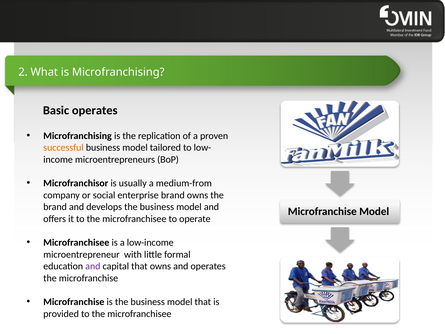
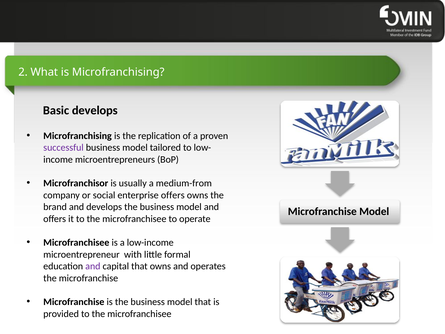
Basic operates: operates -> develops
successful colour: orange -> purple
enterprise brand: brand -> offers
